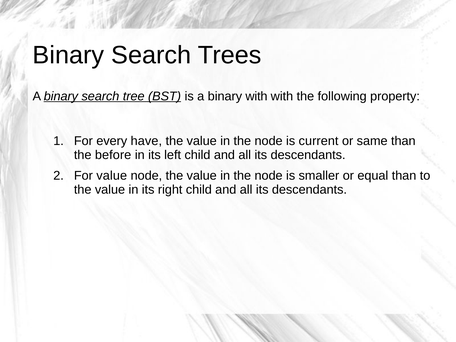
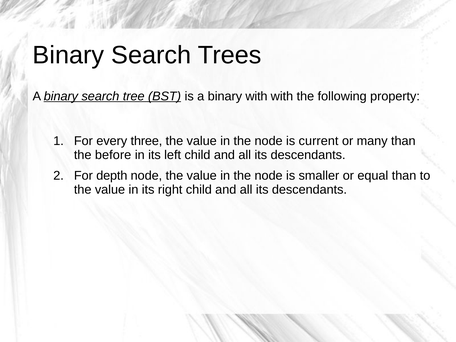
have: have -> three
same: same -> many
For value: value -> depth
